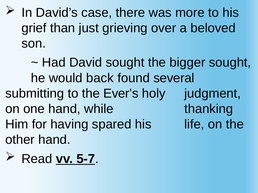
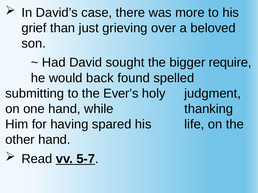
bigger sought: sought -> require
several: several -> spelled
